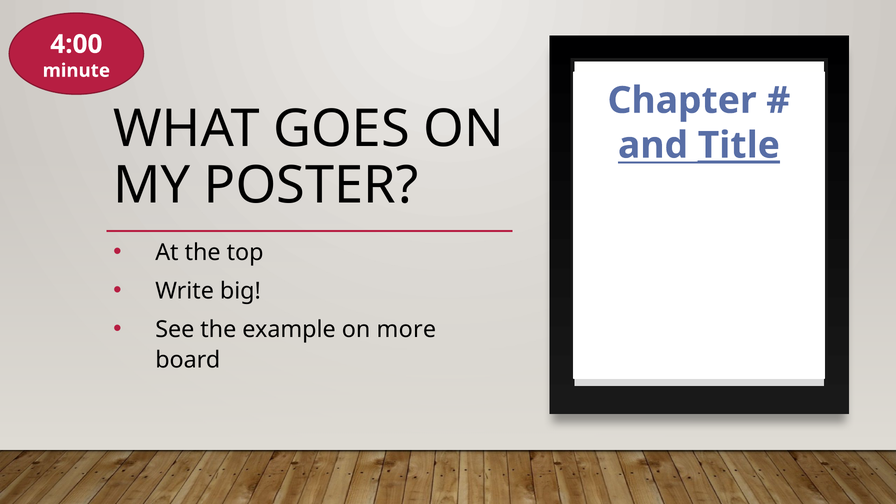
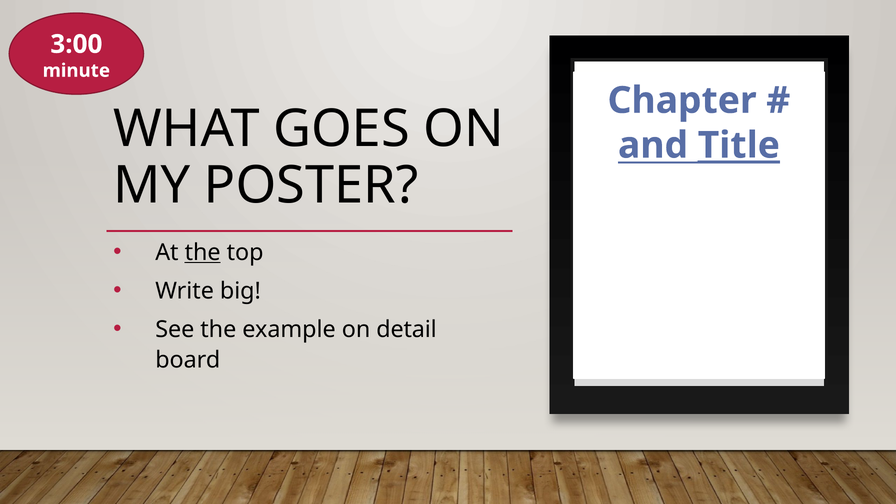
4:00: 4:00 -> 3:00
the at (203, 252) underline: none -> present
more: more -> detail
